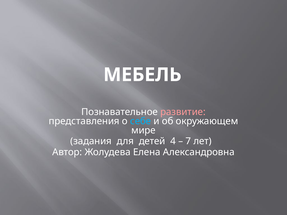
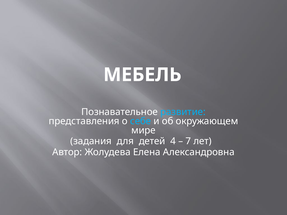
развитие colour: pink -> light blue
